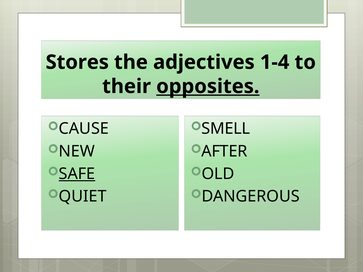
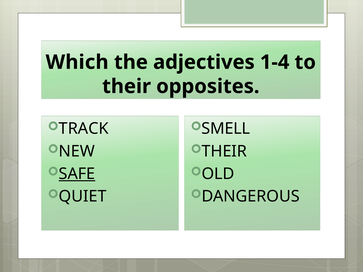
Stores: Stores -> Which
opposites underline: present -> none
CAUSE: CAUSE -> TRACK
AFTER at (224, 151): AFTER -> THEIR
